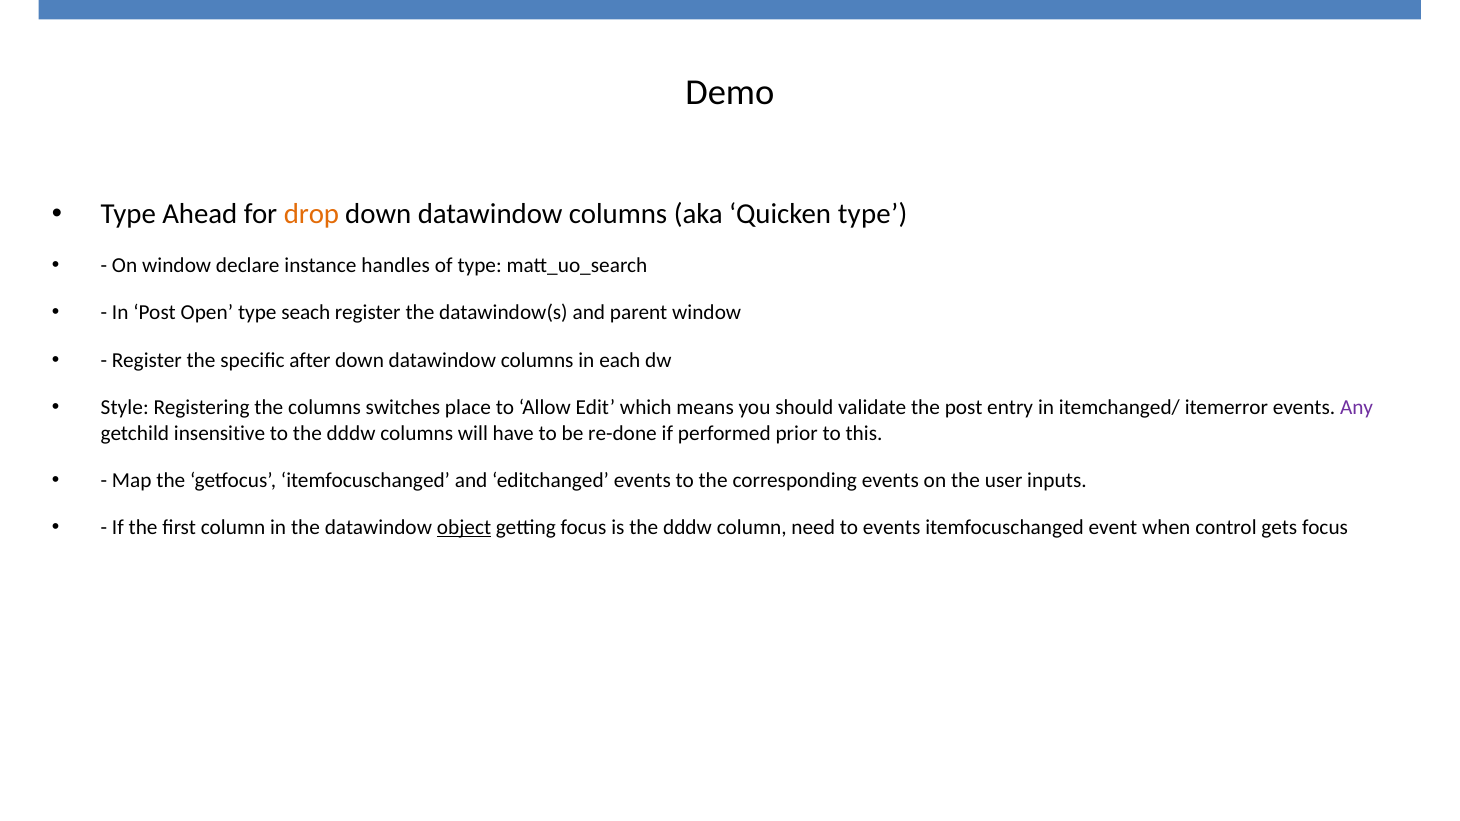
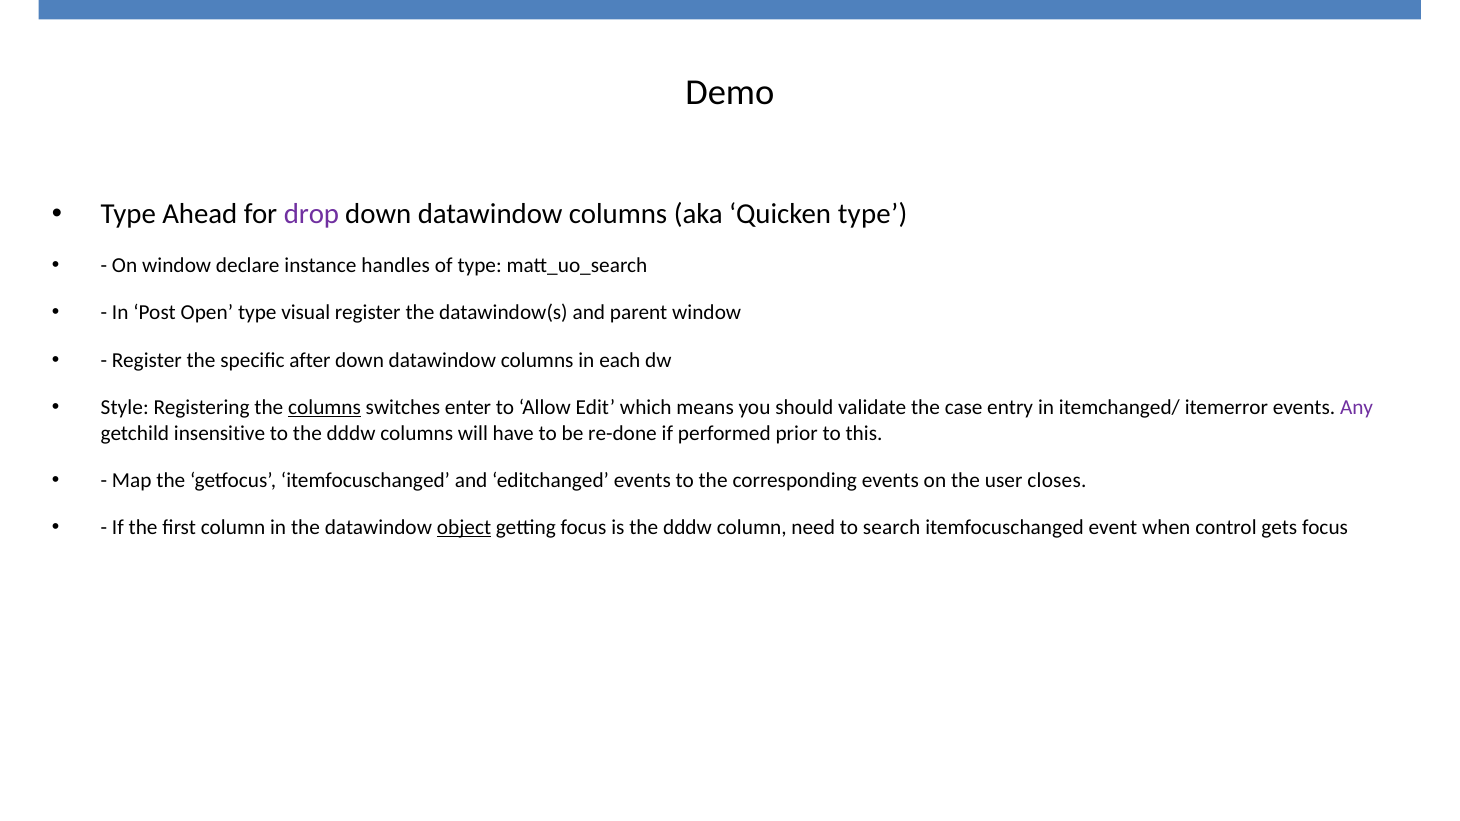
drop colour: orange -> purple
seach: seach -> visual
columns at (325, 408) underline: none -> present
place: place -> enter
the post: post -> case
inputs: inputs -> closes
to events: events -> search
